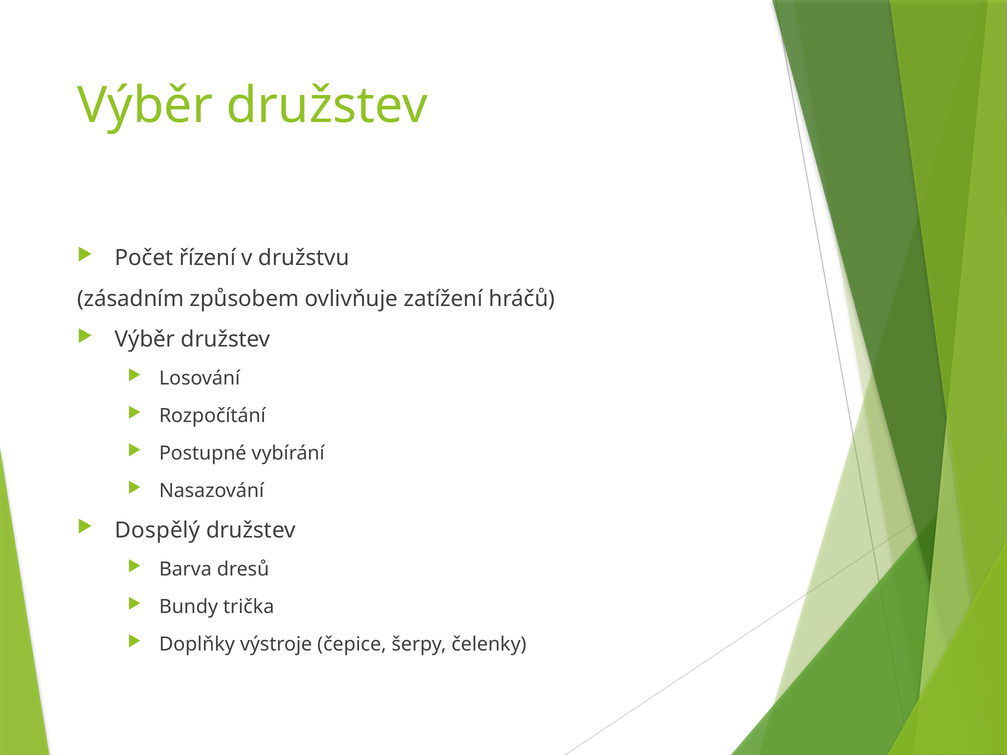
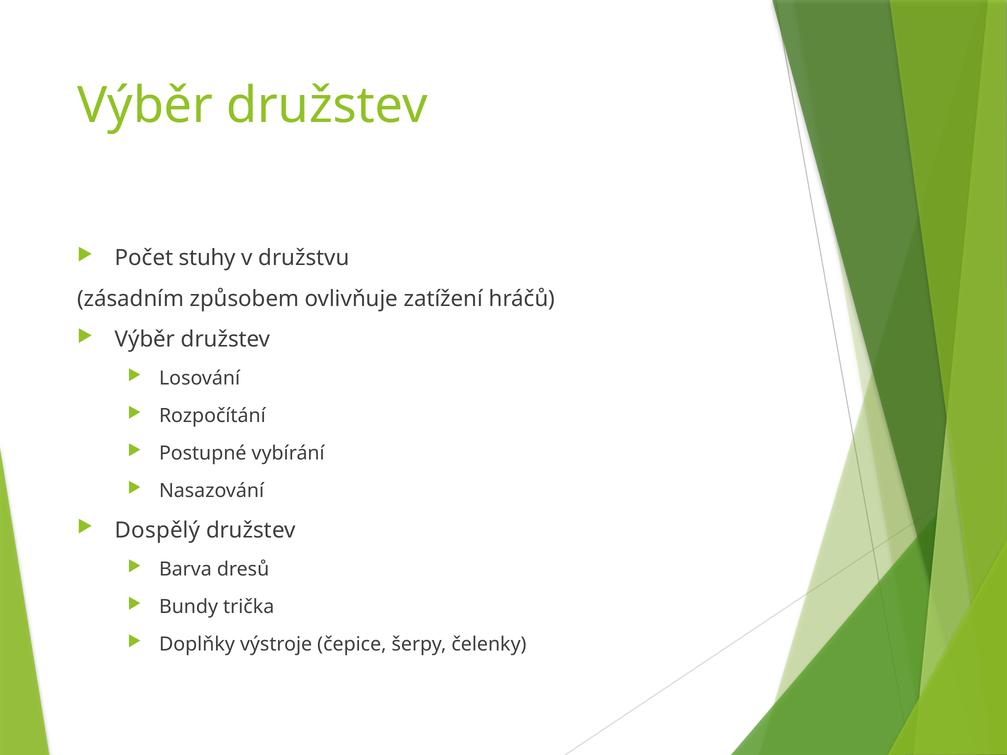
řízení: řízení -> stuhy
